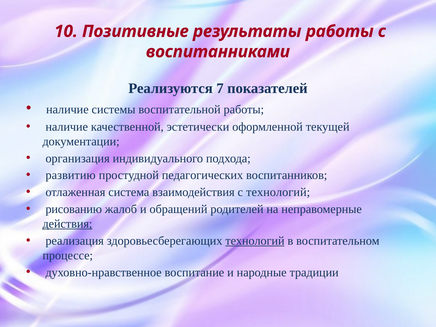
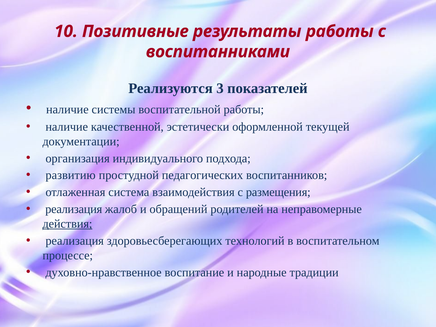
7: 7 -> 3
с технологий: технологий -> размещения
рисованию at (74, 209): рисованию -> реализация
технологий at (255, 241) underline: present -> none
